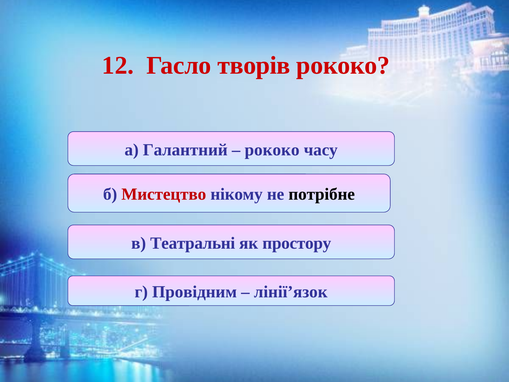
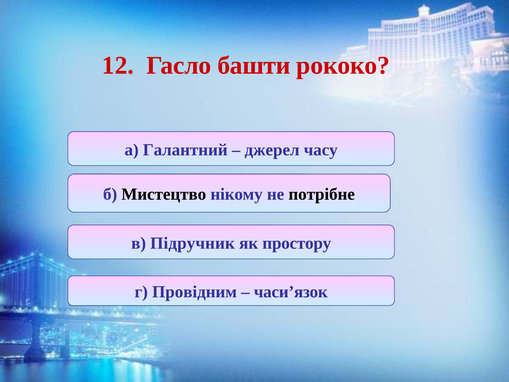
творів: творів -> башти
рококо at (272, 150): рококо -> джерел
Мистецтво colour: red -> black
Театральні: Театральні -> Підручник
лінії’язок: лінії’язок -> часи’язок
